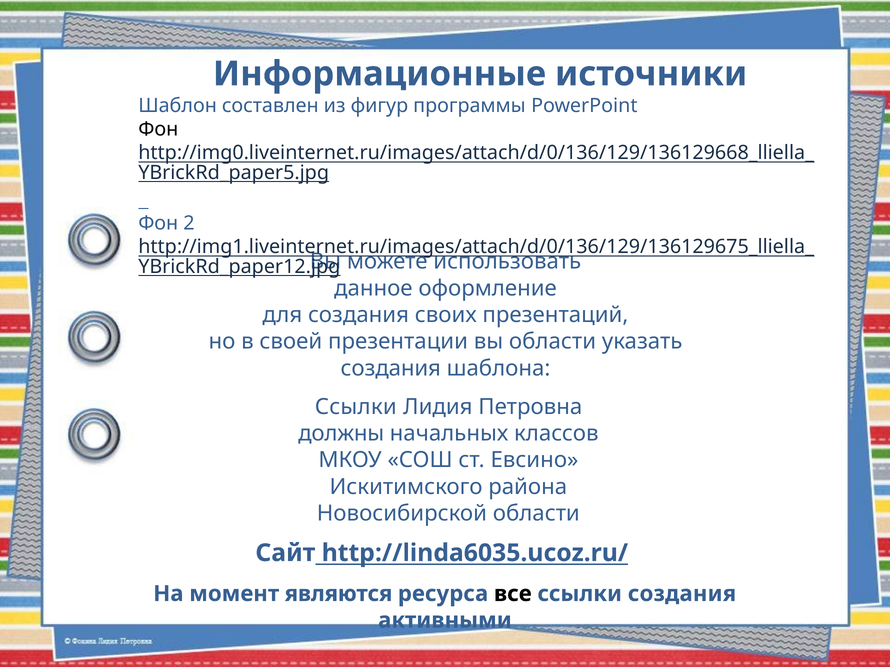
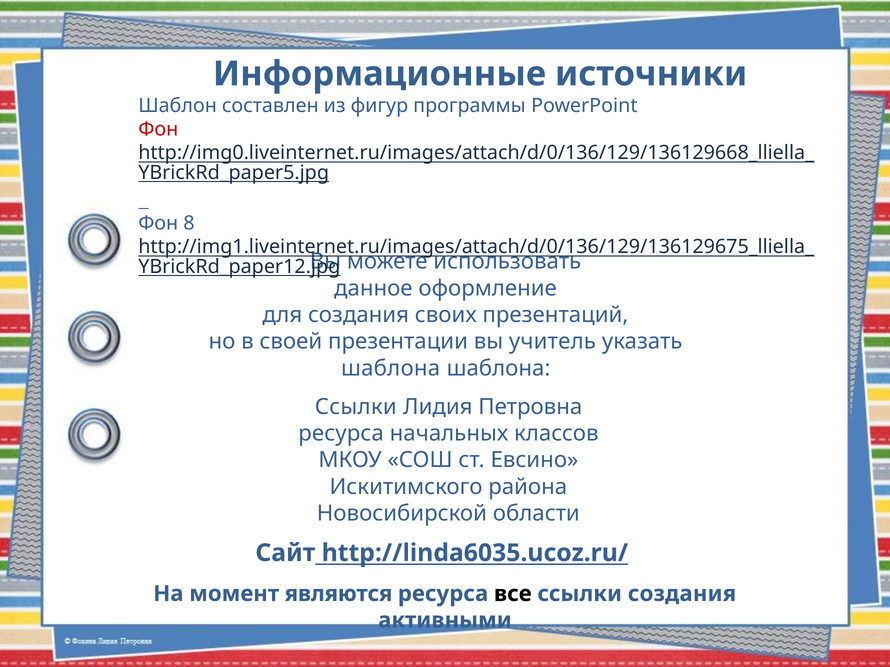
Фон at (158, 129) colour: black -> red
2: 2 -> 8
вы области: области -> учитель
создания at (391, 369): создания -> шаблона
должны at (341, 434): должны -> ресурса
